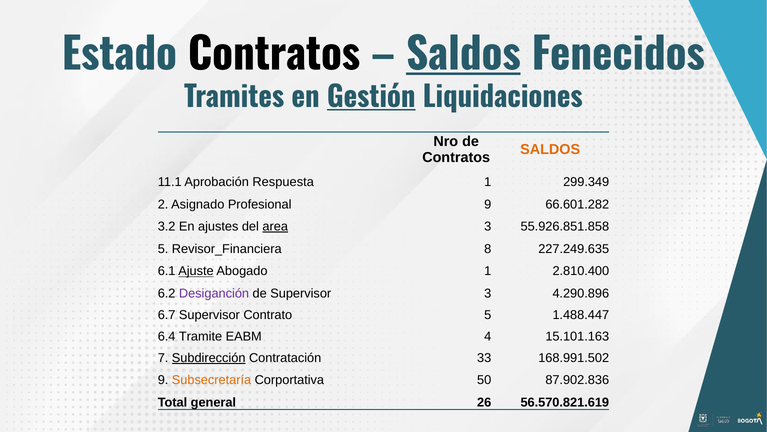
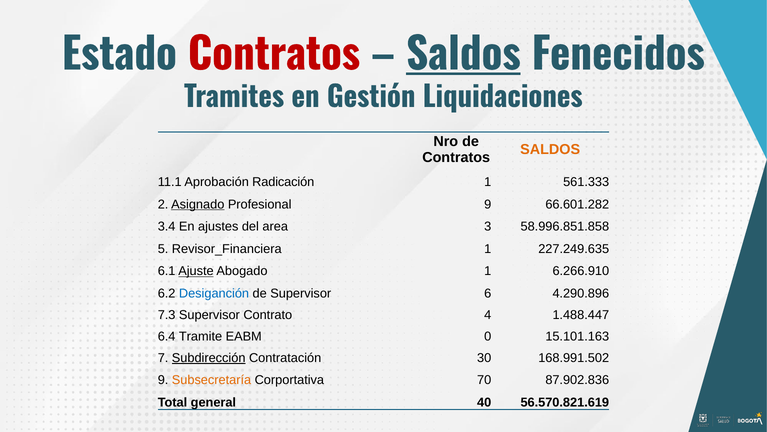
Contratos at (274, 55) colour: black -> red
Gestión underline: present -> none
Respuesta: Respuesta -> Radicación
299.349: 299.349 -> 561.333
Asignado underline: none -> present
3.2: 3.2 -> 3.4
area underline: present -> none
55.926.851.858: 55.926.851.858 -> 58.996.851.858
8 at (488, 249): 8 -> 1
2.810.400: 2.810.400 -> 6.266.910
Desiganción colour: purple -> blue
Supervisor 3: 3 -> 6
6.7: 6.7 -> 7.3
Contrato 5: 5 -> 4
4: 4 -> 0
33: 33 -> 30
50: 50 -> 70
26: 26 -> 40
